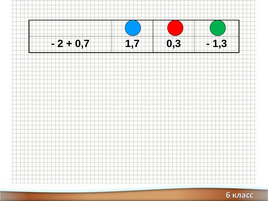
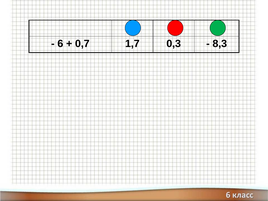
2: 2 -> 6
1,3: 1,3 -> 8,3
